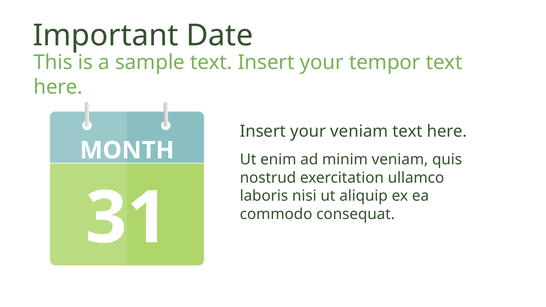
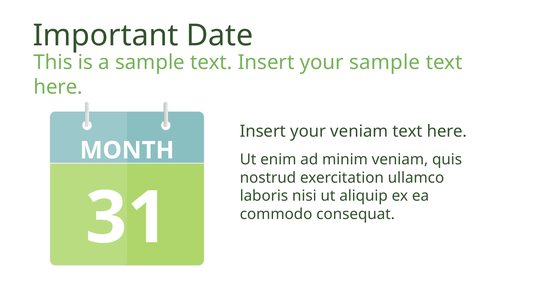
your tempor: tempor -> sample
